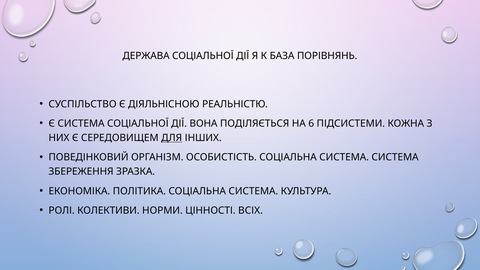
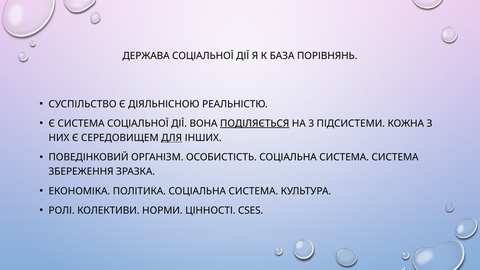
ПОДІЛЯЄТЬСЯ underline: none -> present
6: 6 -> 3
ВСІХ: ВСІХ -> CSES
